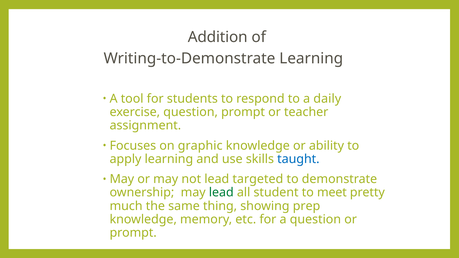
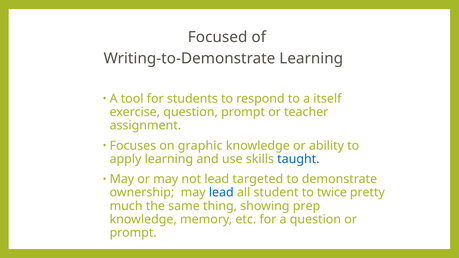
Addition: Addition -> Focused
daily: daily -> itself
lead at (221, 193) colour: green -> blue
meet: meet -> twice
